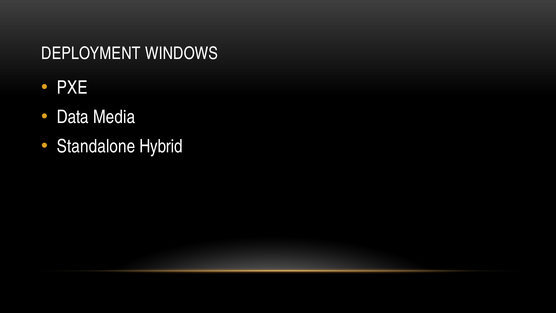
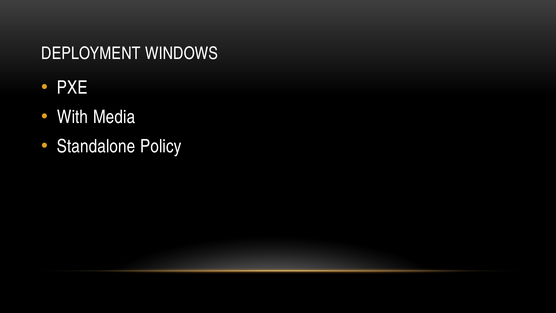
Data: Data -> With
Hybrid: Hybrid -> Policy
